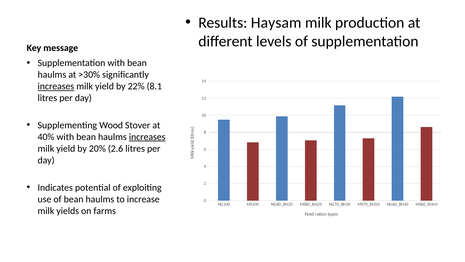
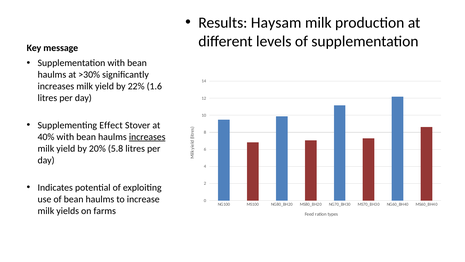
increases at (56, 86) underline: present -> none
8.1: 8.1 -> 1.6
Wood: Wood -> Effect
2.6: 2.6 -> 5.8
